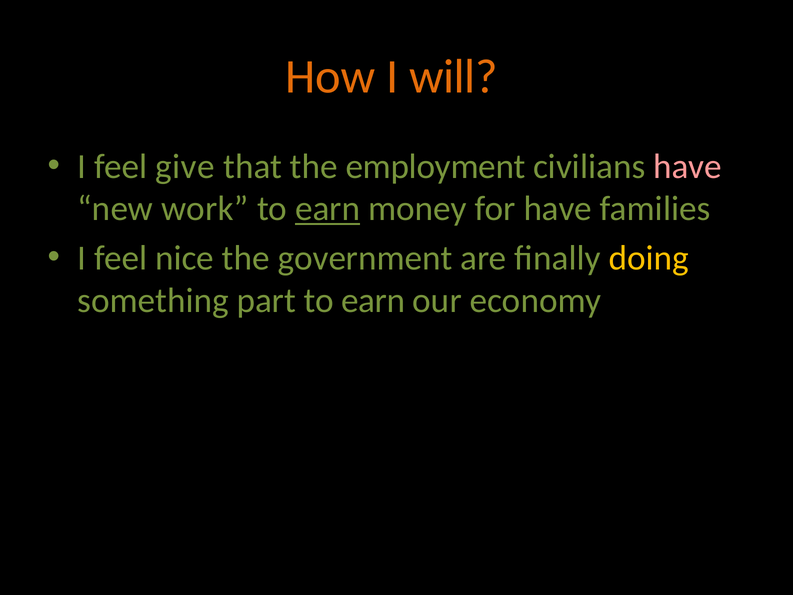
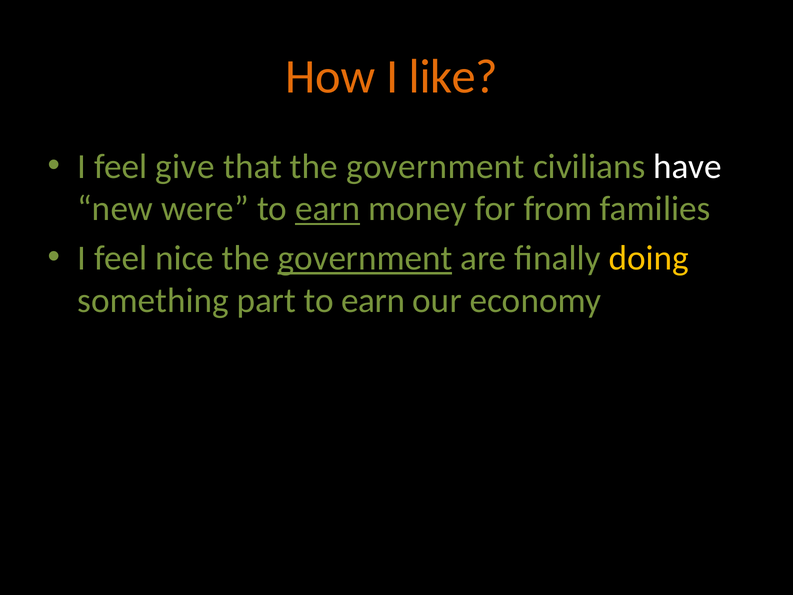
will: will -> like
that the employment: employment -> government
have at (688, 166) colour: pink -> white
work: work -> were
for have: have -> from
government at (365, 258) underline: none -> present
